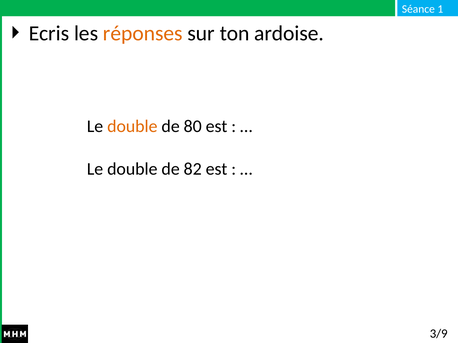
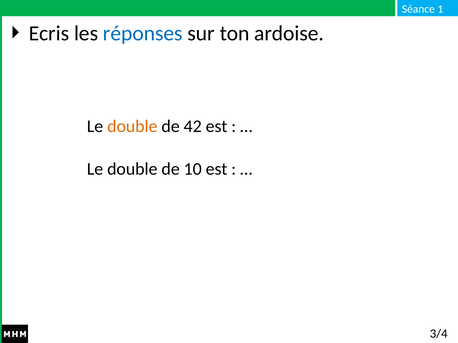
réponses colour: orange -> blue
80: 80 -> 42
82: 82 -> 10
3/9: 3/9 -> 3/4
